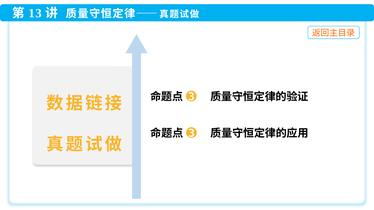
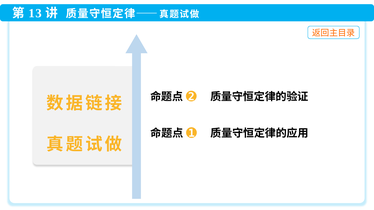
3 at (191, 97): 3 -> 2
3 at (192, 133): 3 -> 1
